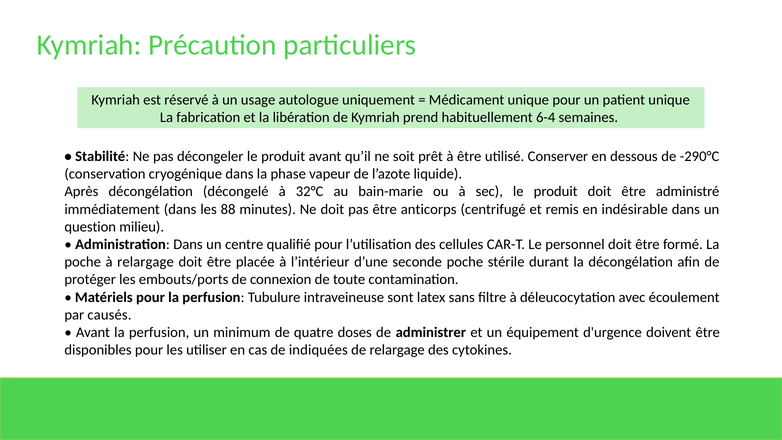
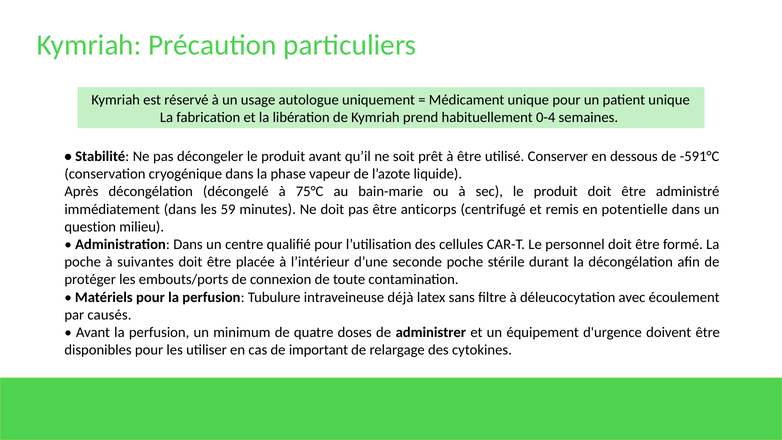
6-4: 6-4 -> 0-4
-290°C: -290°C -> -591°C
32°C: 32°C -> 75°C
88: 88 -> 59
indésirable: indésirable -> potentielle
à relargage: relargage -> suivantes
sont: sont -> déjà
indiquées: indiquées -> important
